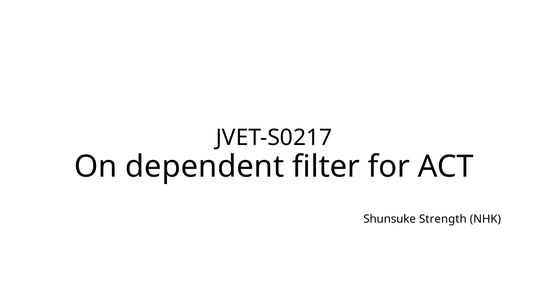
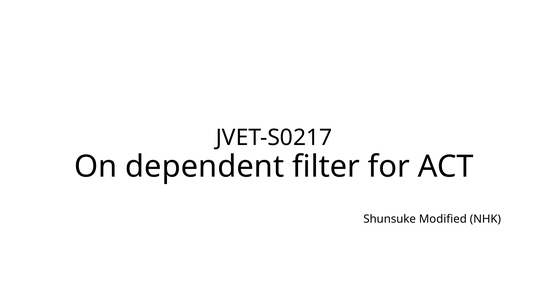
Strength: Strength -> Modified
